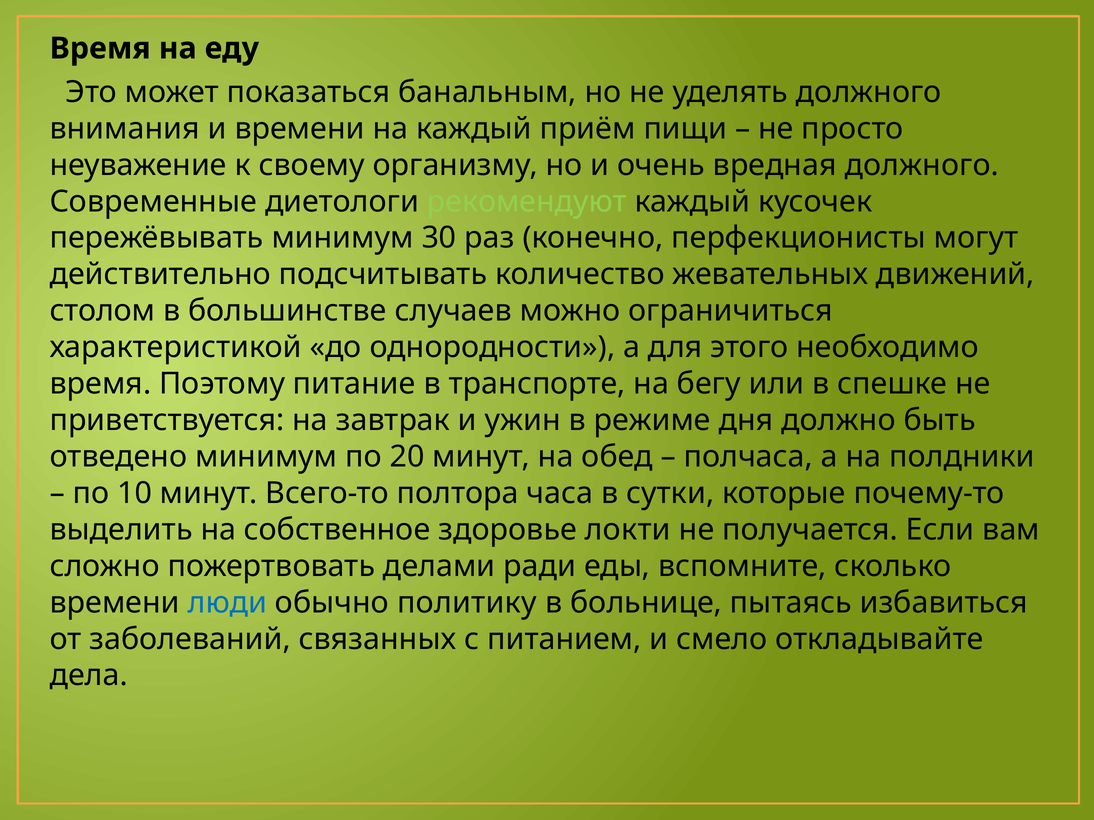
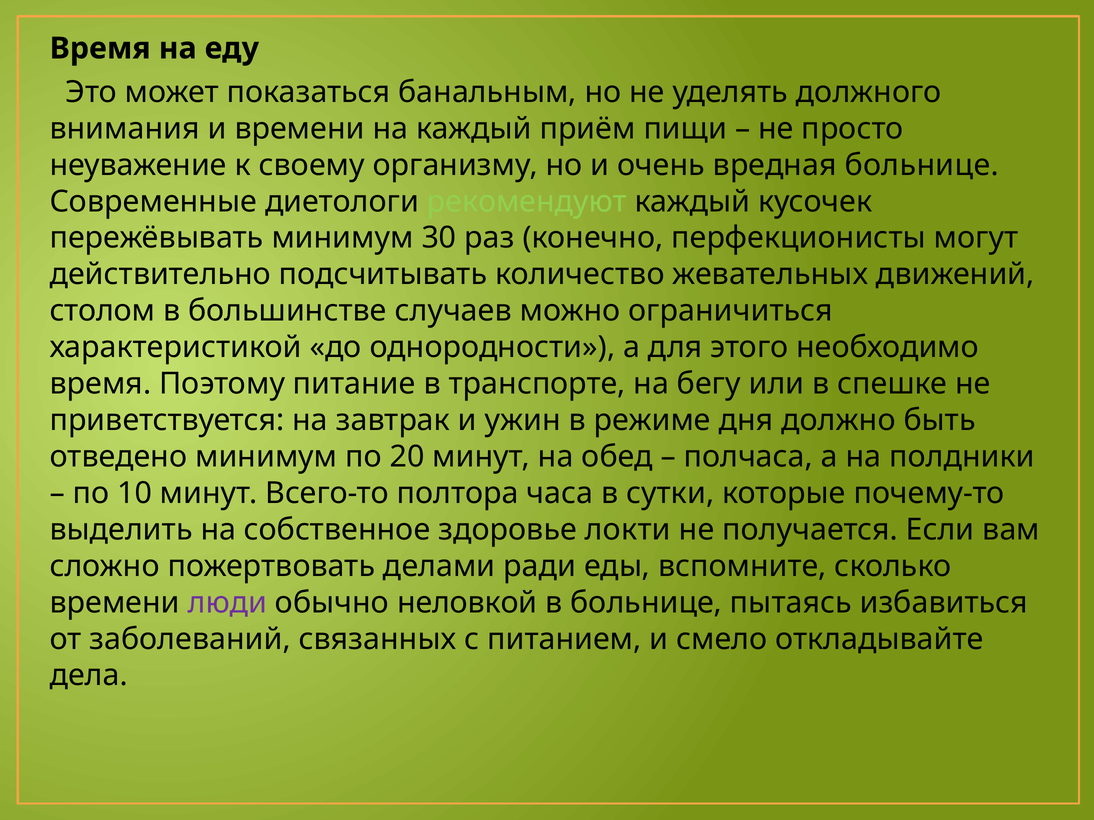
вредная должного: должного -> больнице
люди colour: blue -> purple
политику: политику -> неловкой
